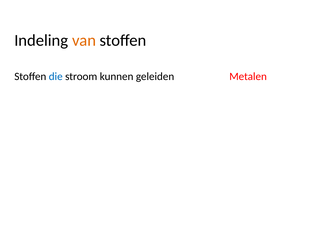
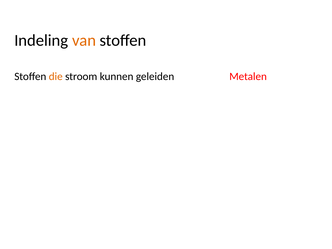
die colour: blue -> orange
